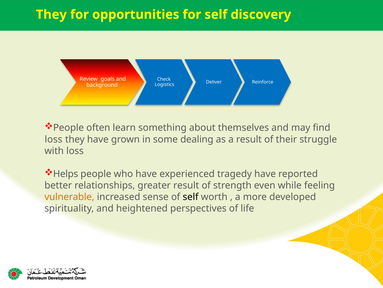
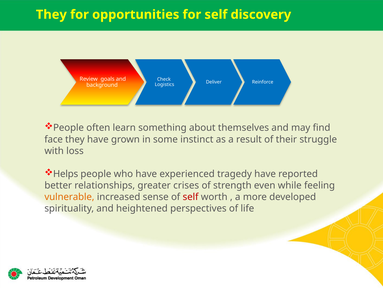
loss at (54, 139): loss -> face
dealing: dealing -> instinct
greater result: result -> crises
self at (191, 196) colour: black -> red
